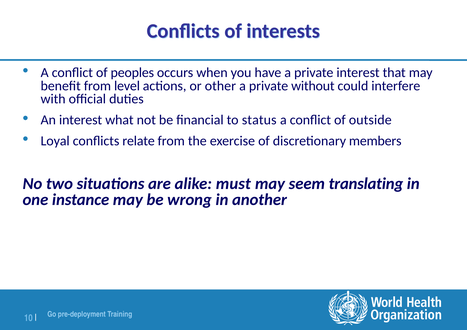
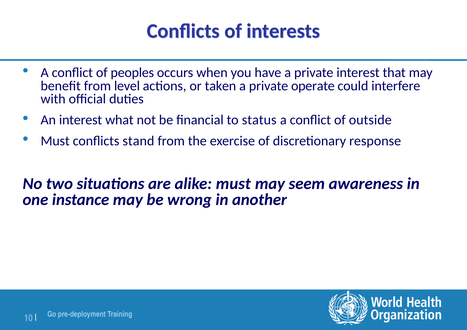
other: other -> taken
without: without -> operate
Loyal at (55, 141): Loyal -> Must
relate: relate -> stand
members: members -> response
translating: translating -> awareness
